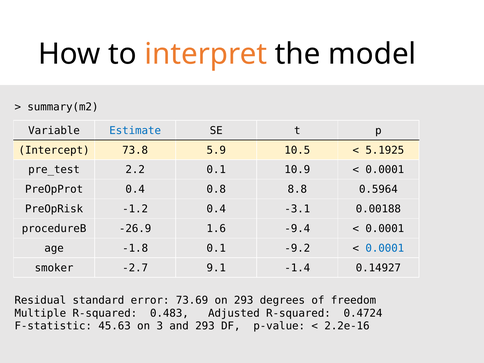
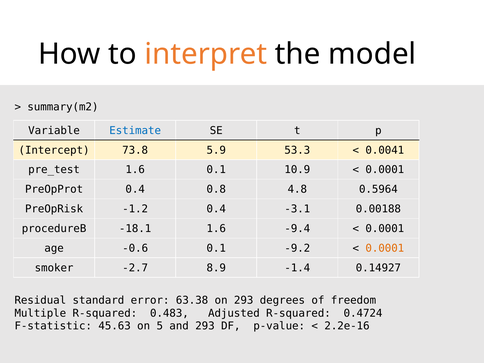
10.5: 10.5 -> 53.3
5.1925: 5.1925 -> 0.0041
2.2 at (135, 170): 2.2 -> 1.6
8.8: 8.8 -> 4.8
-26.9: -26.9 -> -18.1
-1.8: -1.8 -> -0.6
0.0001 at (385, 248) colour: blue -> orange
9.1: 9.1 -> 8.9
73.69: 73.69 -> 63.38
3: 3 -> 5
